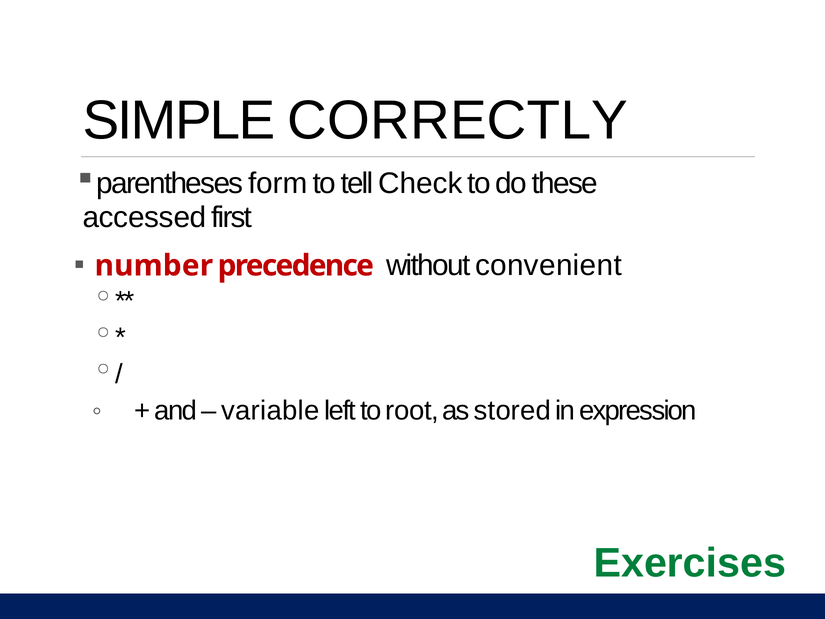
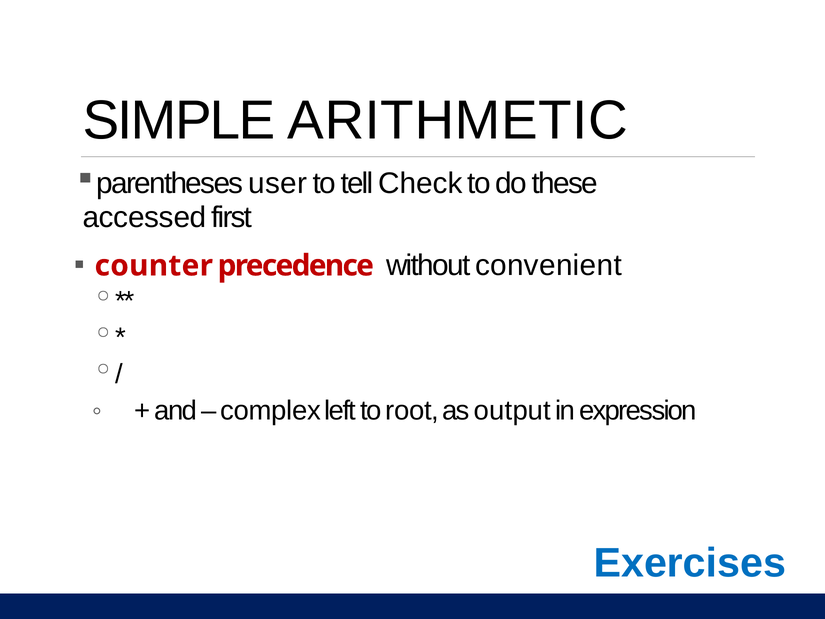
CORRECTLY: CORRECTLY -> ARITHMETIC
form: form -> user
number: number -> counter
variable: variable -> complex
stored: stored -> output
Exercises colour: green -> blue
